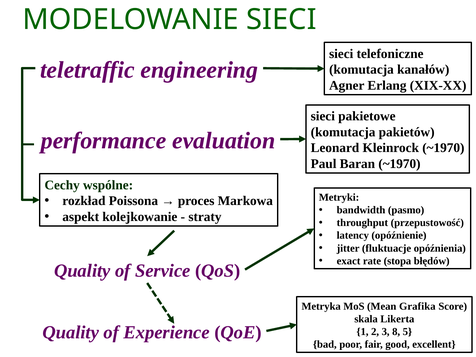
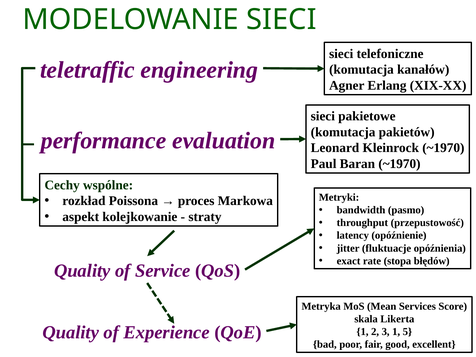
Grafika: Grafika -> Services
3 8: 8 -> 1
